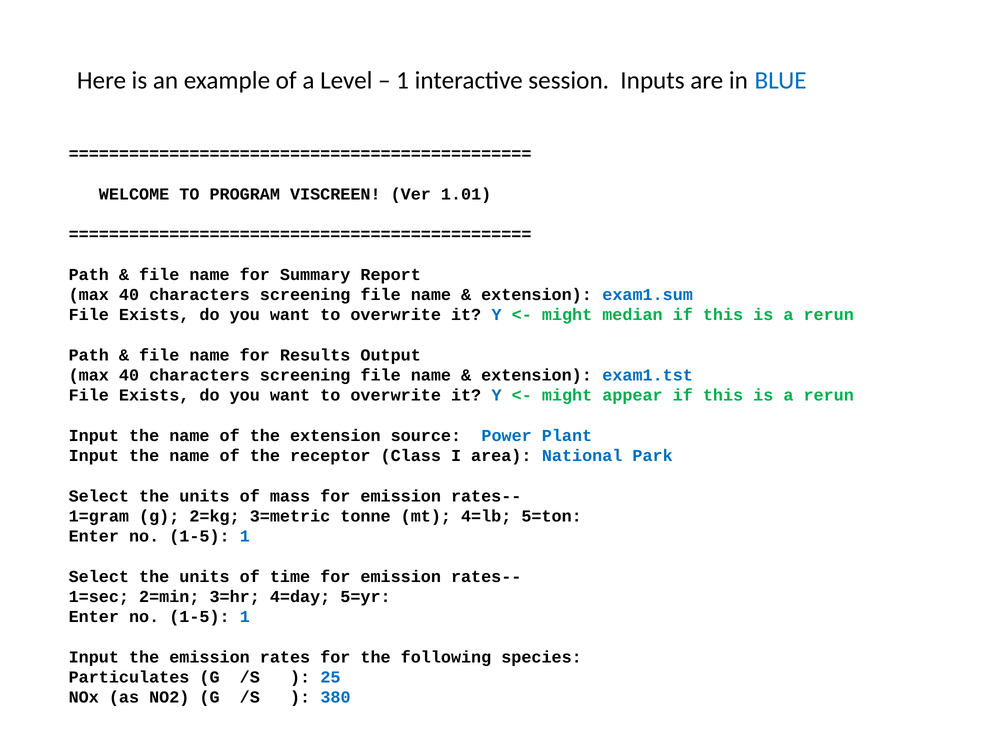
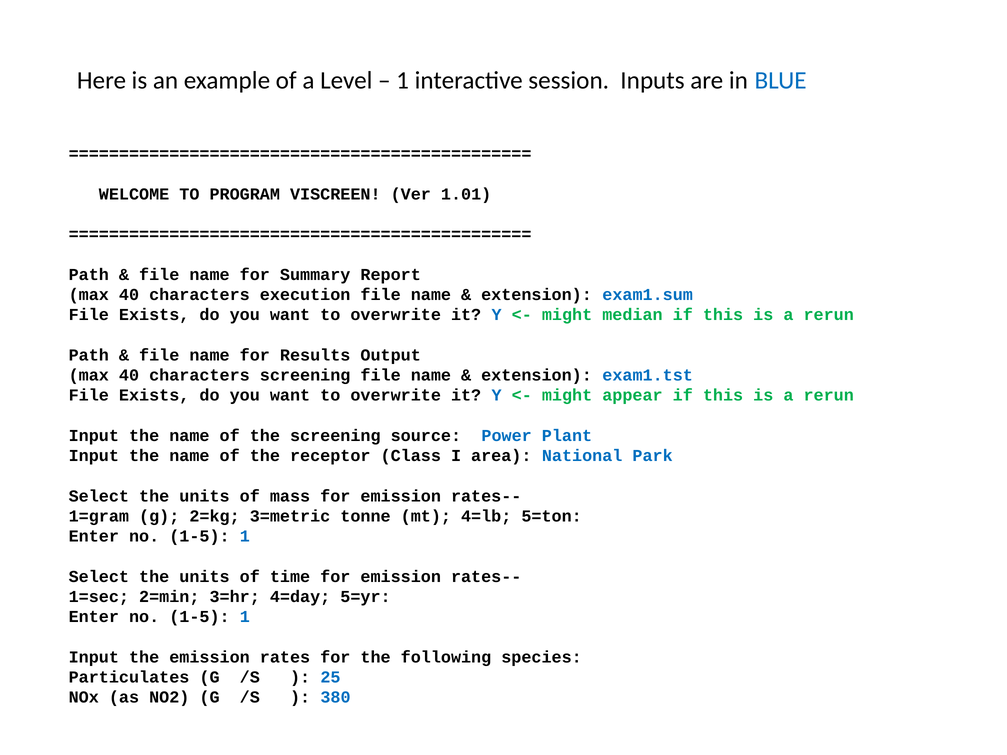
screening at (305, 295): screening -> execution
the extension: extension -> screening
